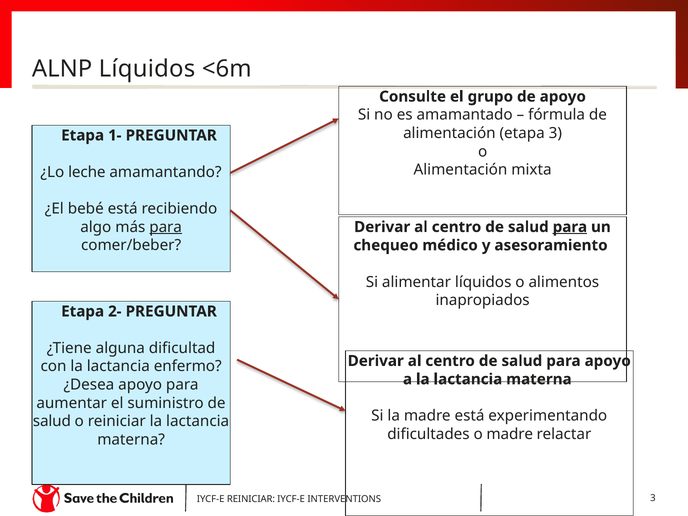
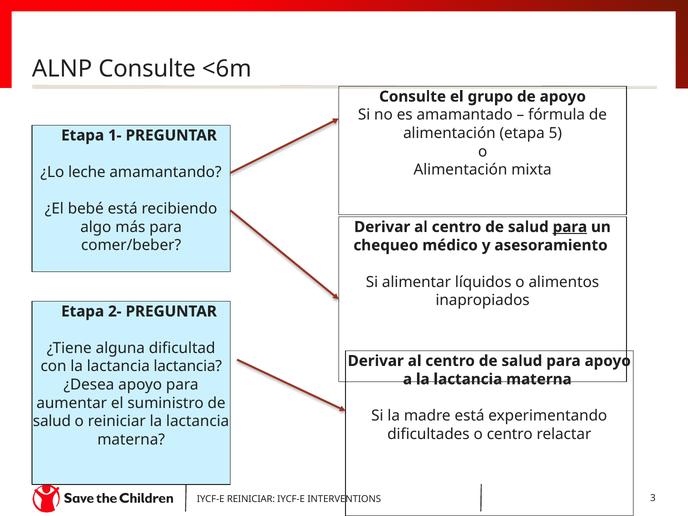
ALNP Líquidos: Líquidos -> Consulte
etapa 3: 3 -> 5
para at (166, 227) underline: present -> none
lactancia enfermo: enfermo -> lactancia
o madre: madre -> centro
